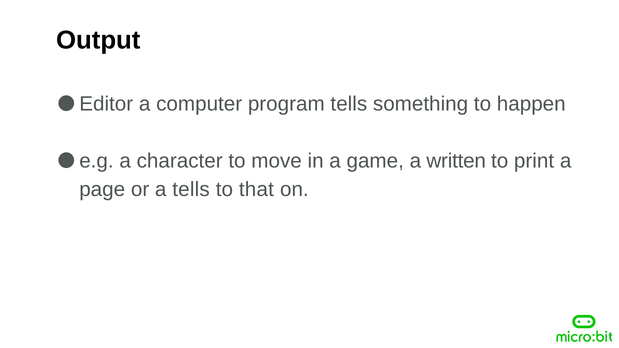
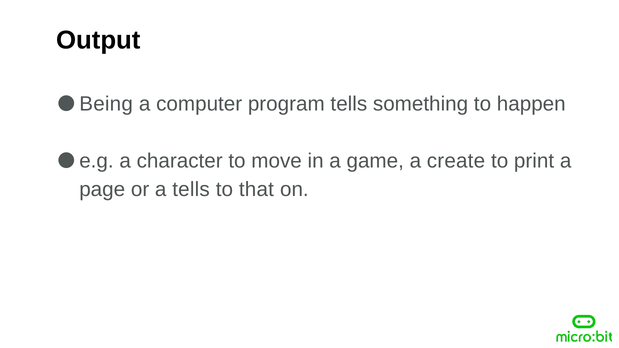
Editor: Editor -> Being
written: written -> create
